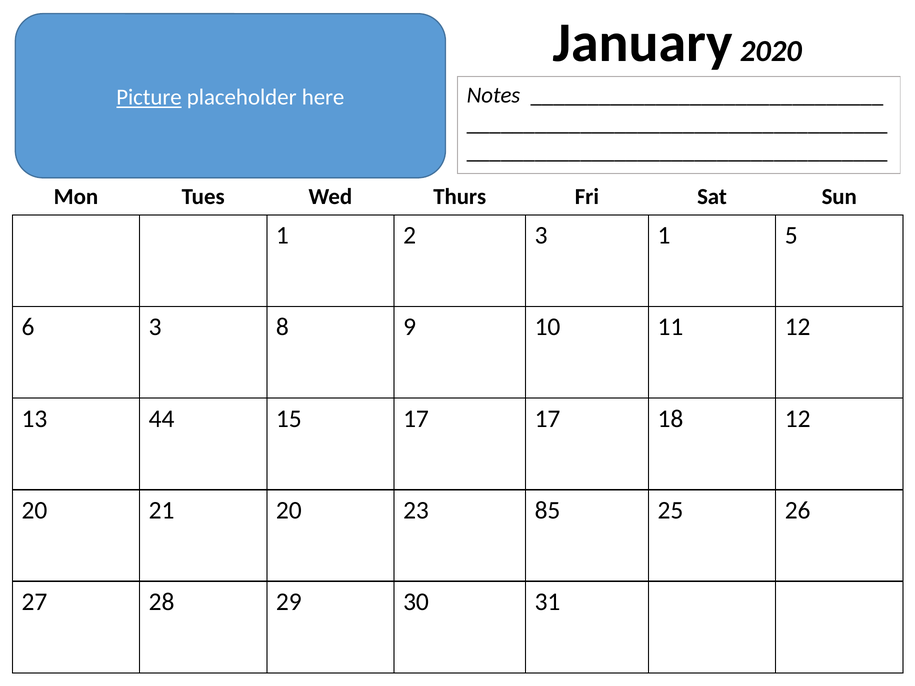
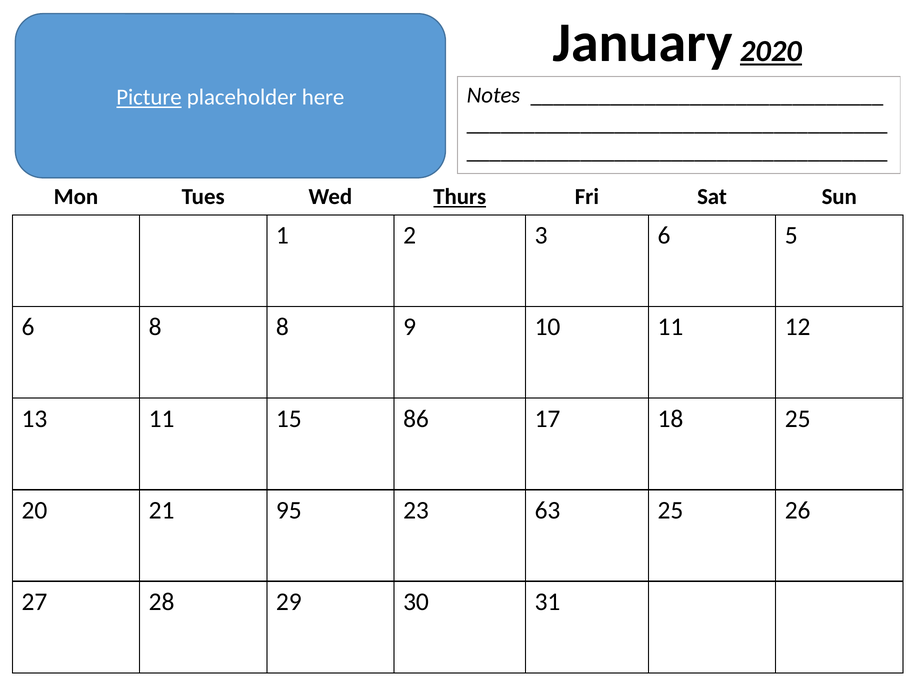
2020 underline: none -> present
Thurs underline: none -> present
3 1: 1 -> 6
6 3: 3 -> 8
13 44: 44 -> 11
15 17: 17 -> 86
18 12: 12 -> 25
21 20: 20 -> 95
85: 85 -> 63
